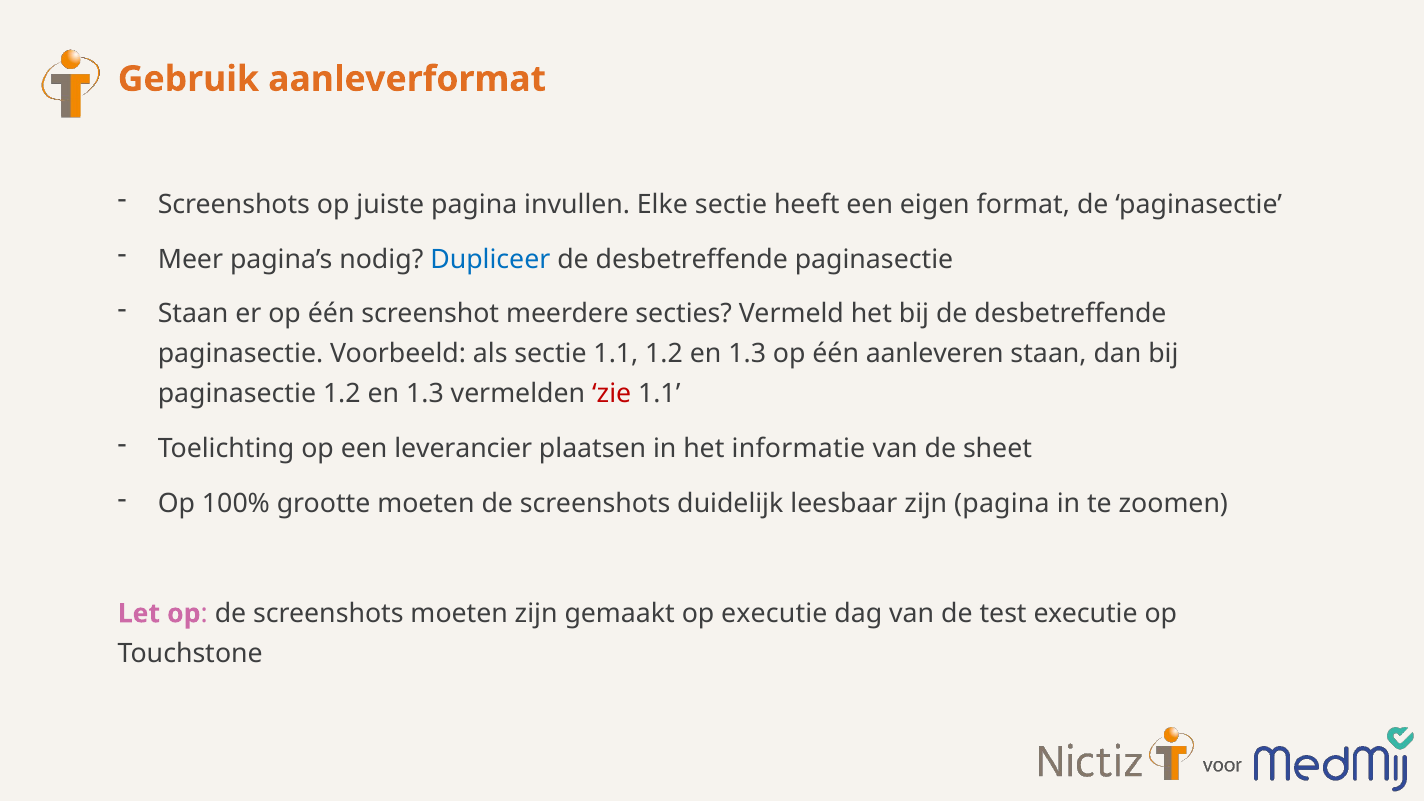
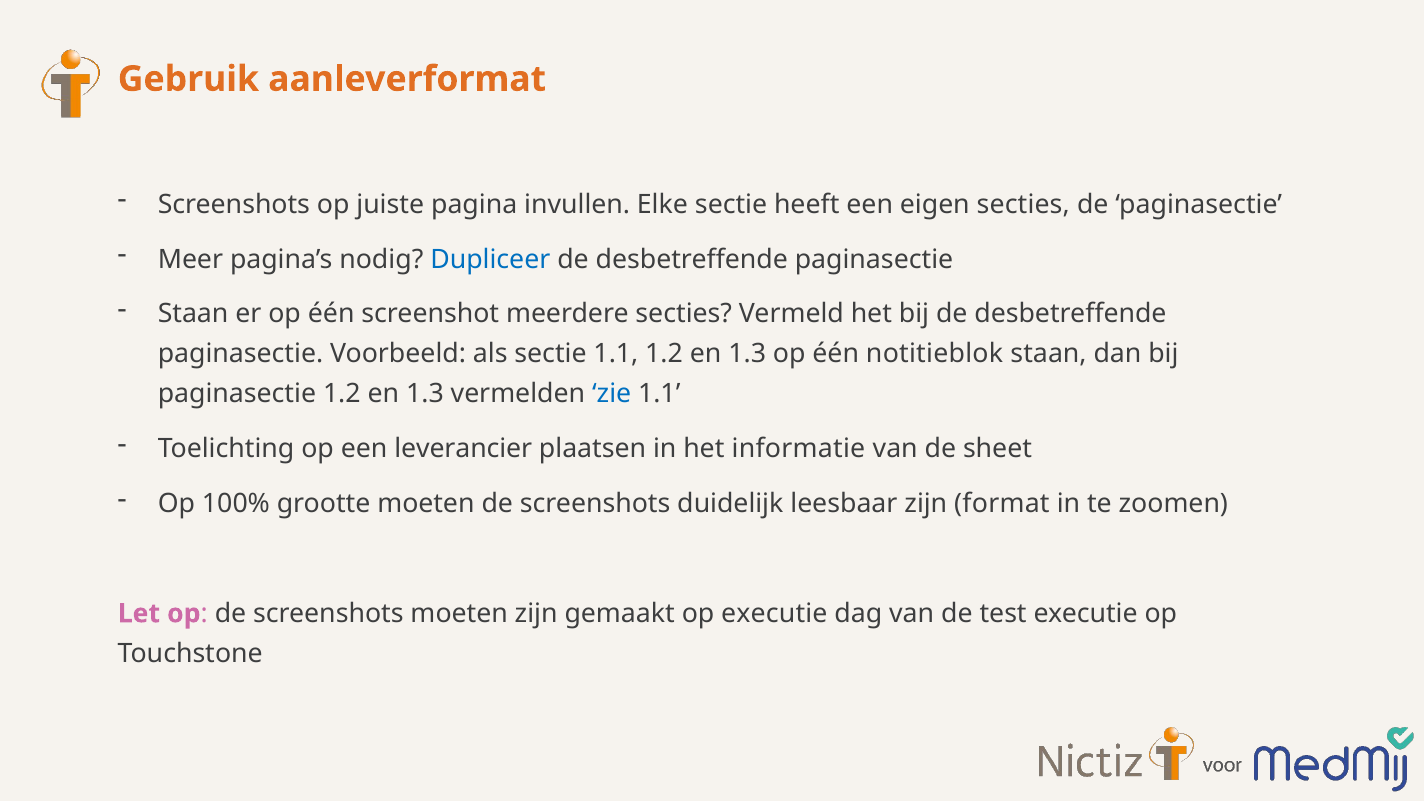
eigen format: format -> secties
aanleveren: aanleveren -> notitieblok
zie colour: red -> blue
zijn pagina: pagina -> format
